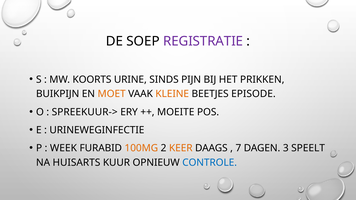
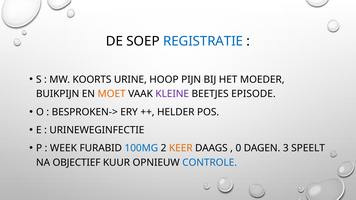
REGISTRATIE colour: purple -> blue
SINDS: SINDS -> HOOP
PRIKKEN: PRIKKEN -> MOEDER
KLEINE colour: orange -> purple
SPREEKUUR->: SPREEKUUR-> -> BESPROKEN->
MOEITE: MOEITE -> HELDER
100MG colour: orange -> blue
7: 7 -> 0
HUISARTS: HUISARTS -> OBJECTIEF
